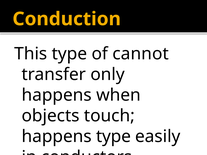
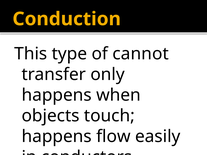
happens type: type -> flow
